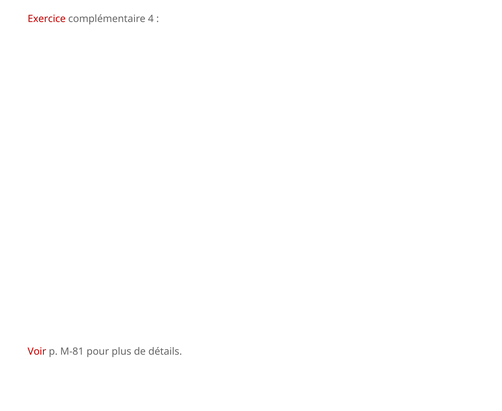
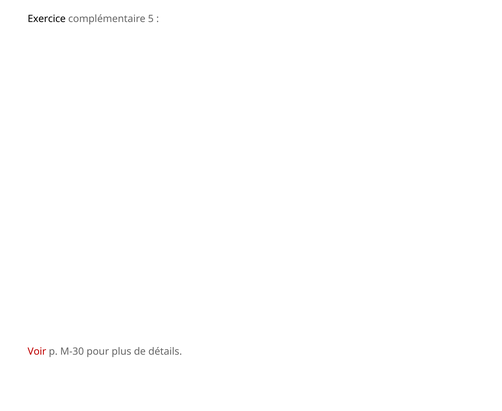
Exercice colour: red -> black
4: 4 -> 5
M-81: M-81 -> M-30
